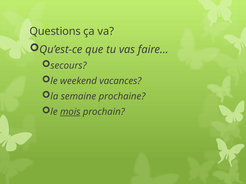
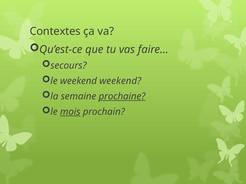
Questions: Questions -> Contextes
weekend vacances: vacances -> weekend
prochaine underline: none -> present
